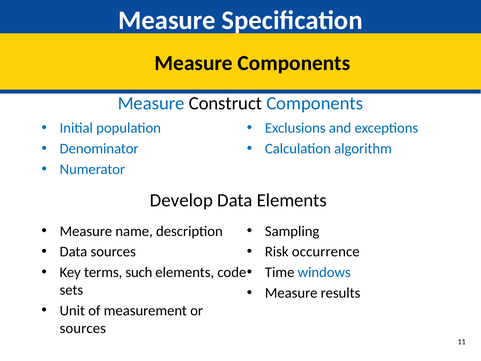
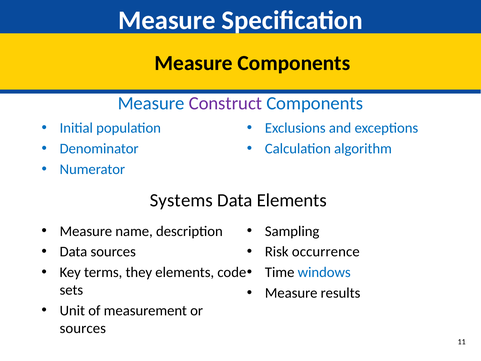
Construct colour: black -> purple
Develop: Develop -> Systems
such: such -> they
